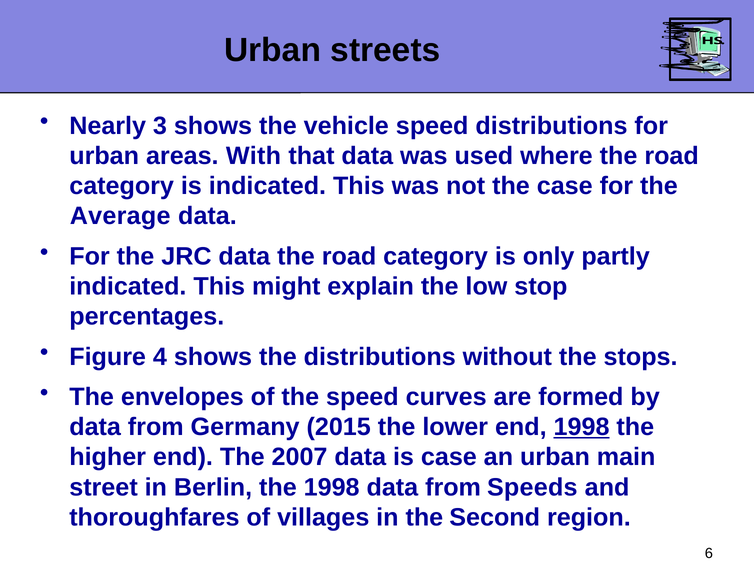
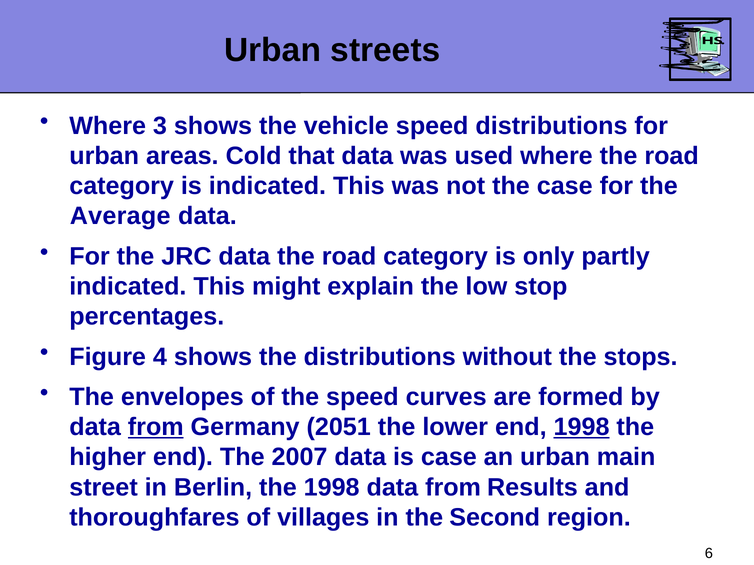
Nearly at (108, 126): Nearly -> Where
With: With -> Cold
from at (156, 427) underline: none -> present
2015: 2015 -> 2051
Speeds: Speeds -> Results
